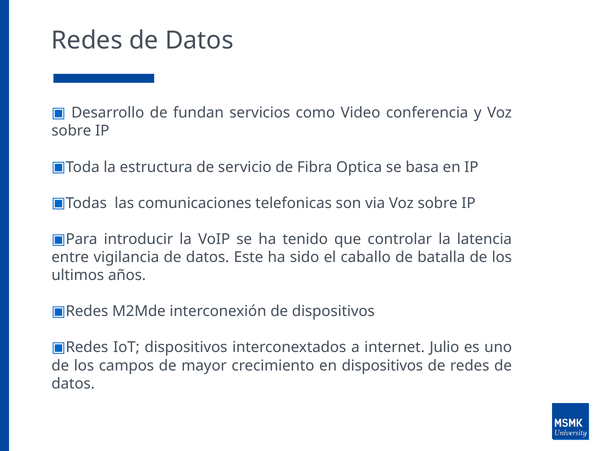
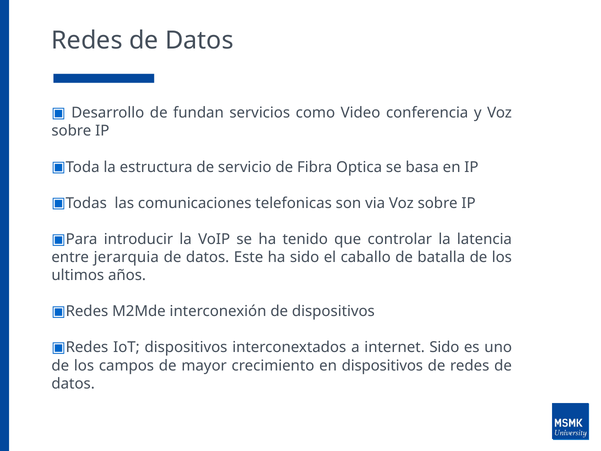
vigilancia: vigilancia -> jerarquia
internet Julio: Julio -> Sido
